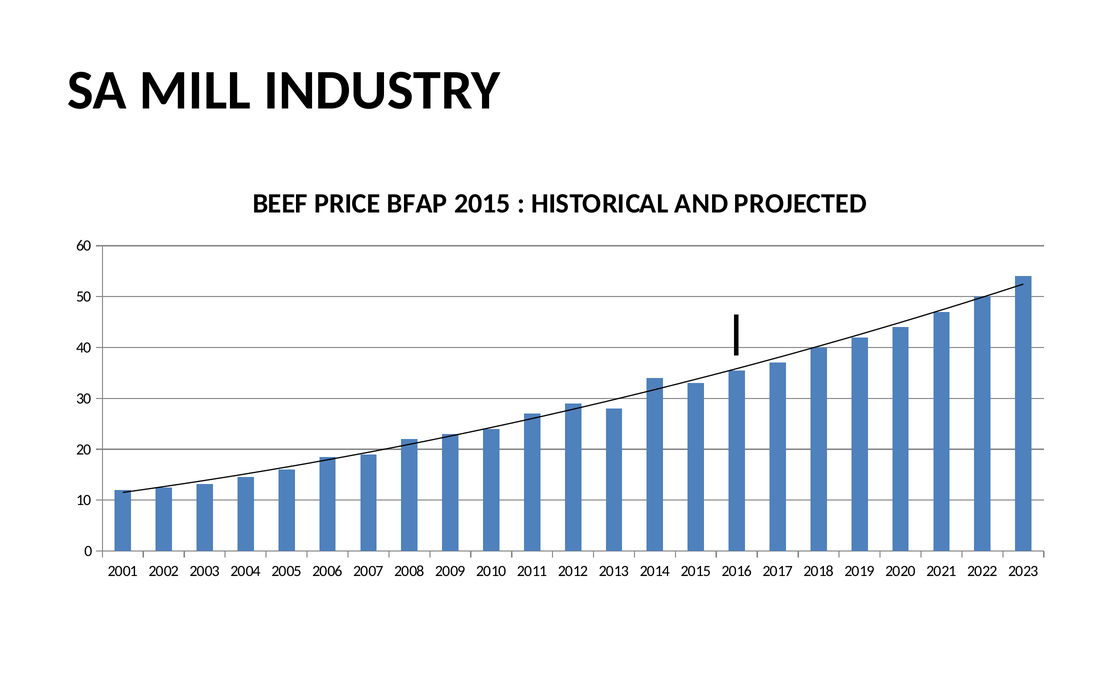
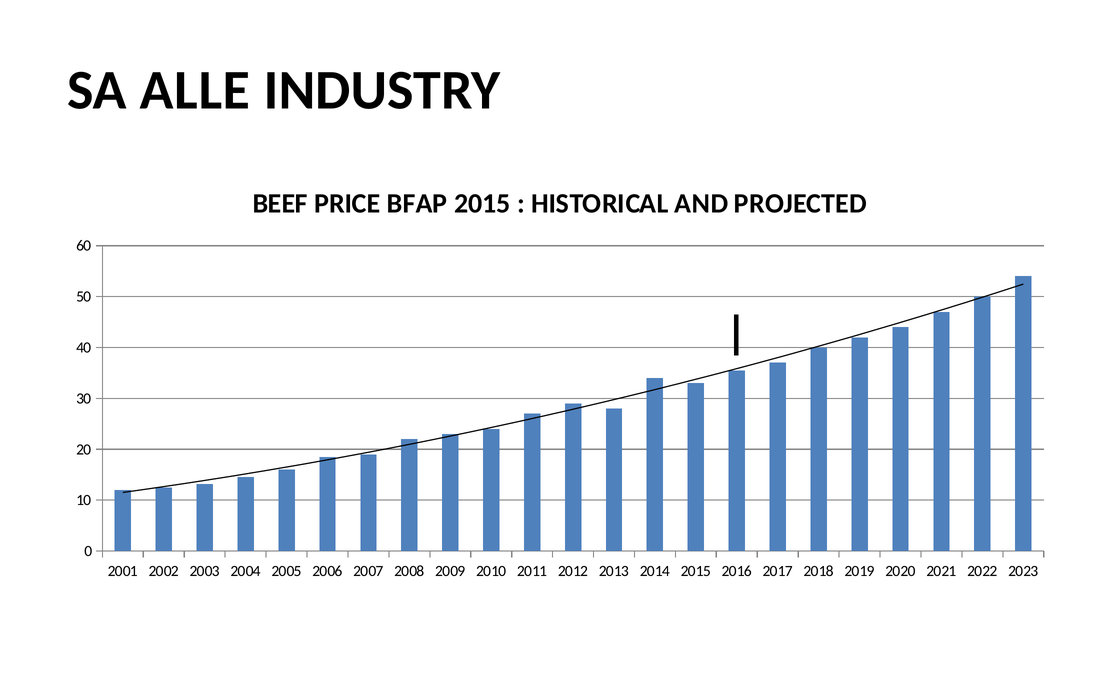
MILL: MILL -> ALLE
